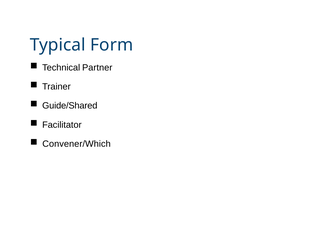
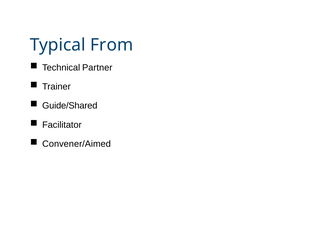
Form: Form -> From
Convener/Which: Convener/Which -> Convener/Aimed
